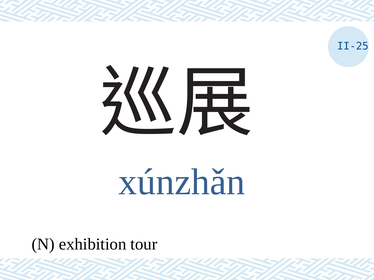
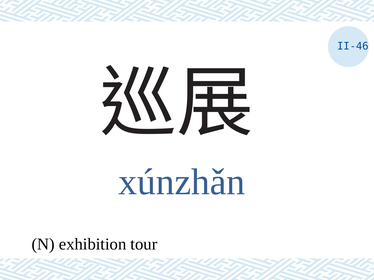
II-25: II-25 -> II-46
